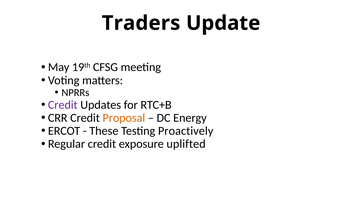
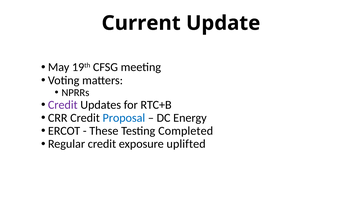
Traders: Traders -> Current
Proposal colour: orange -> blue
Proactively: Proactively -> Completed
